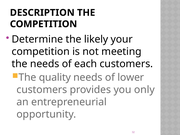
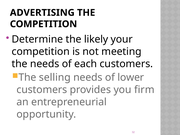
DESCRIPTION: DESCRIPTION -> ADVERTISING
quality: quality -> selling
only: only -> firm
